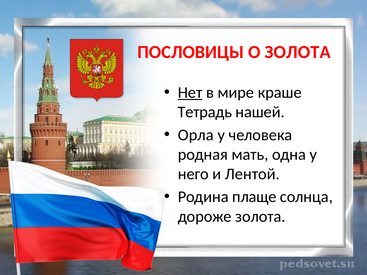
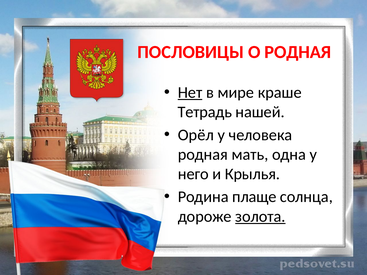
О ЗОЛОТА: ЗОЛОТА -> РОДНАЯ
Орла: Орла -> Орёл
Лентой: Лентой -> Крылья
золота at (260, 217) underline: none -> present
